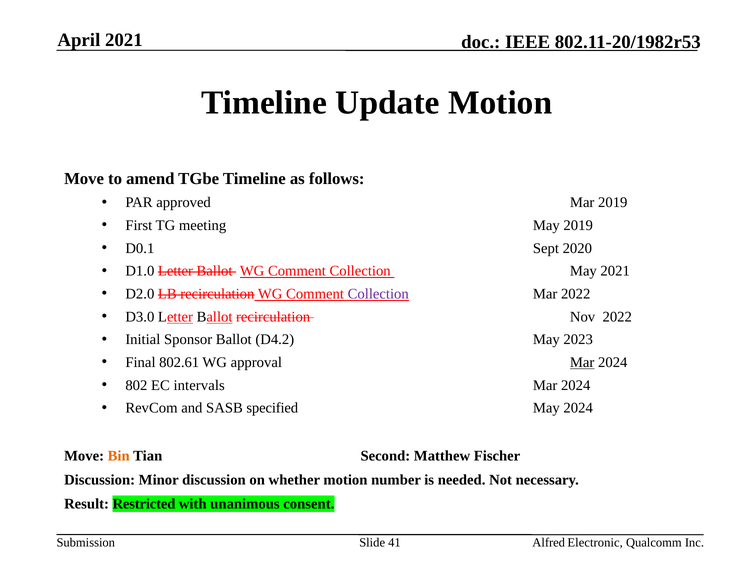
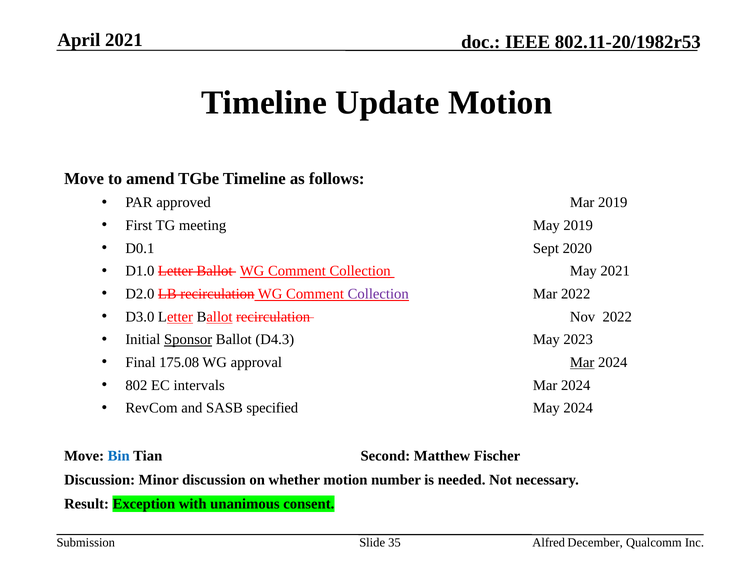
Sponsor underline: none -> present
D4.2: D4.2 -> D4.3
802.61: 802.61 -> 175.08
Bin colour: orange -> blue
Restricted: Restricted -> Exception
41: 41 -> 35
Electronic: Electronic -> December
